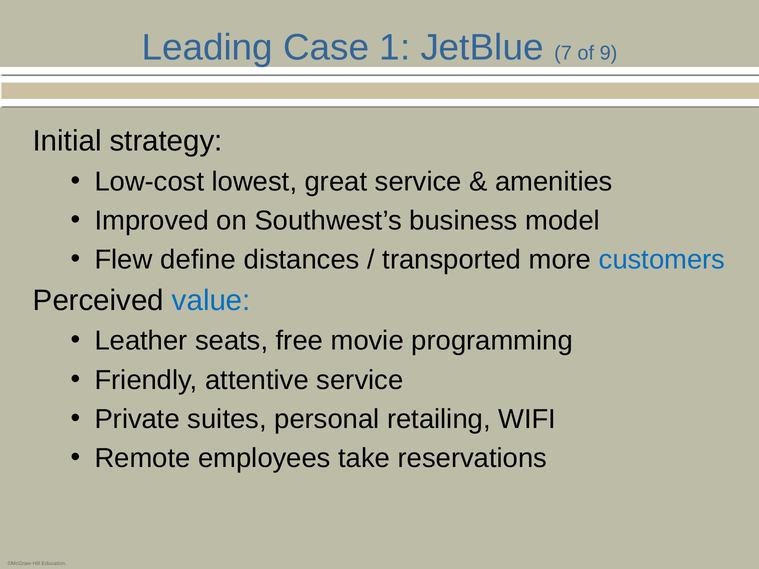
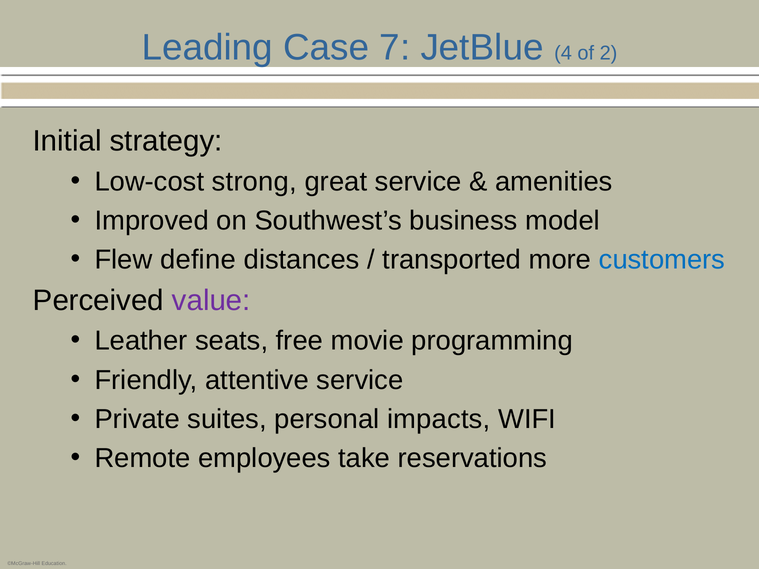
1: 1 -> 7
7: 7 -> 4
9: 9 -> 2
lowest: lowest -> strong
value colour: blue -> purple
retailing: retailing -> impacts
